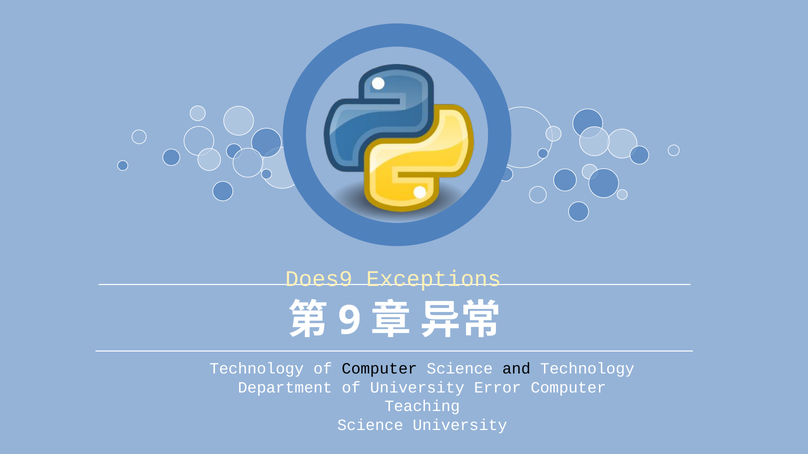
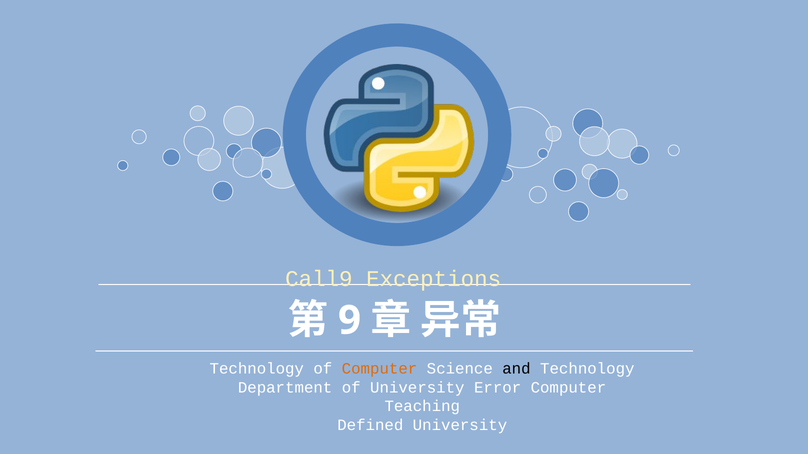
Does9: Does9 -> Call9
Computer at (380, 369) colour: black -> orange
Science at (370, 426): Science -> Defined
